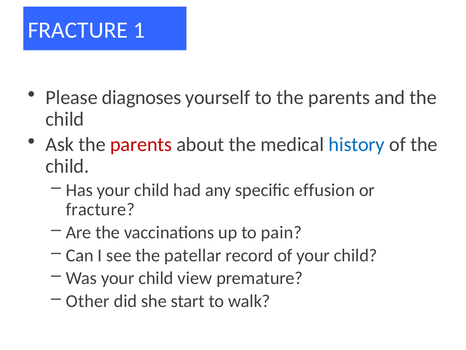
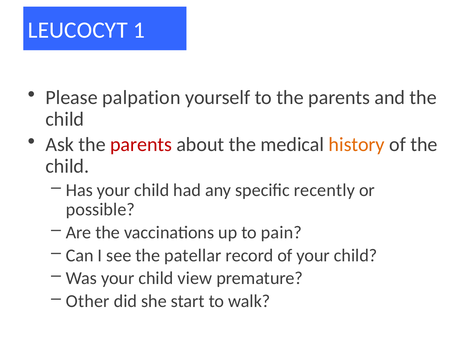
FRACTURE at (78, 30): FRACTURE -> LEUCOCYT
diagnoses: diagnoses -> palpation
history colour: blue -> orange
effusion: effusion -> recently
fracture at (100, 209): fracture -> possible
